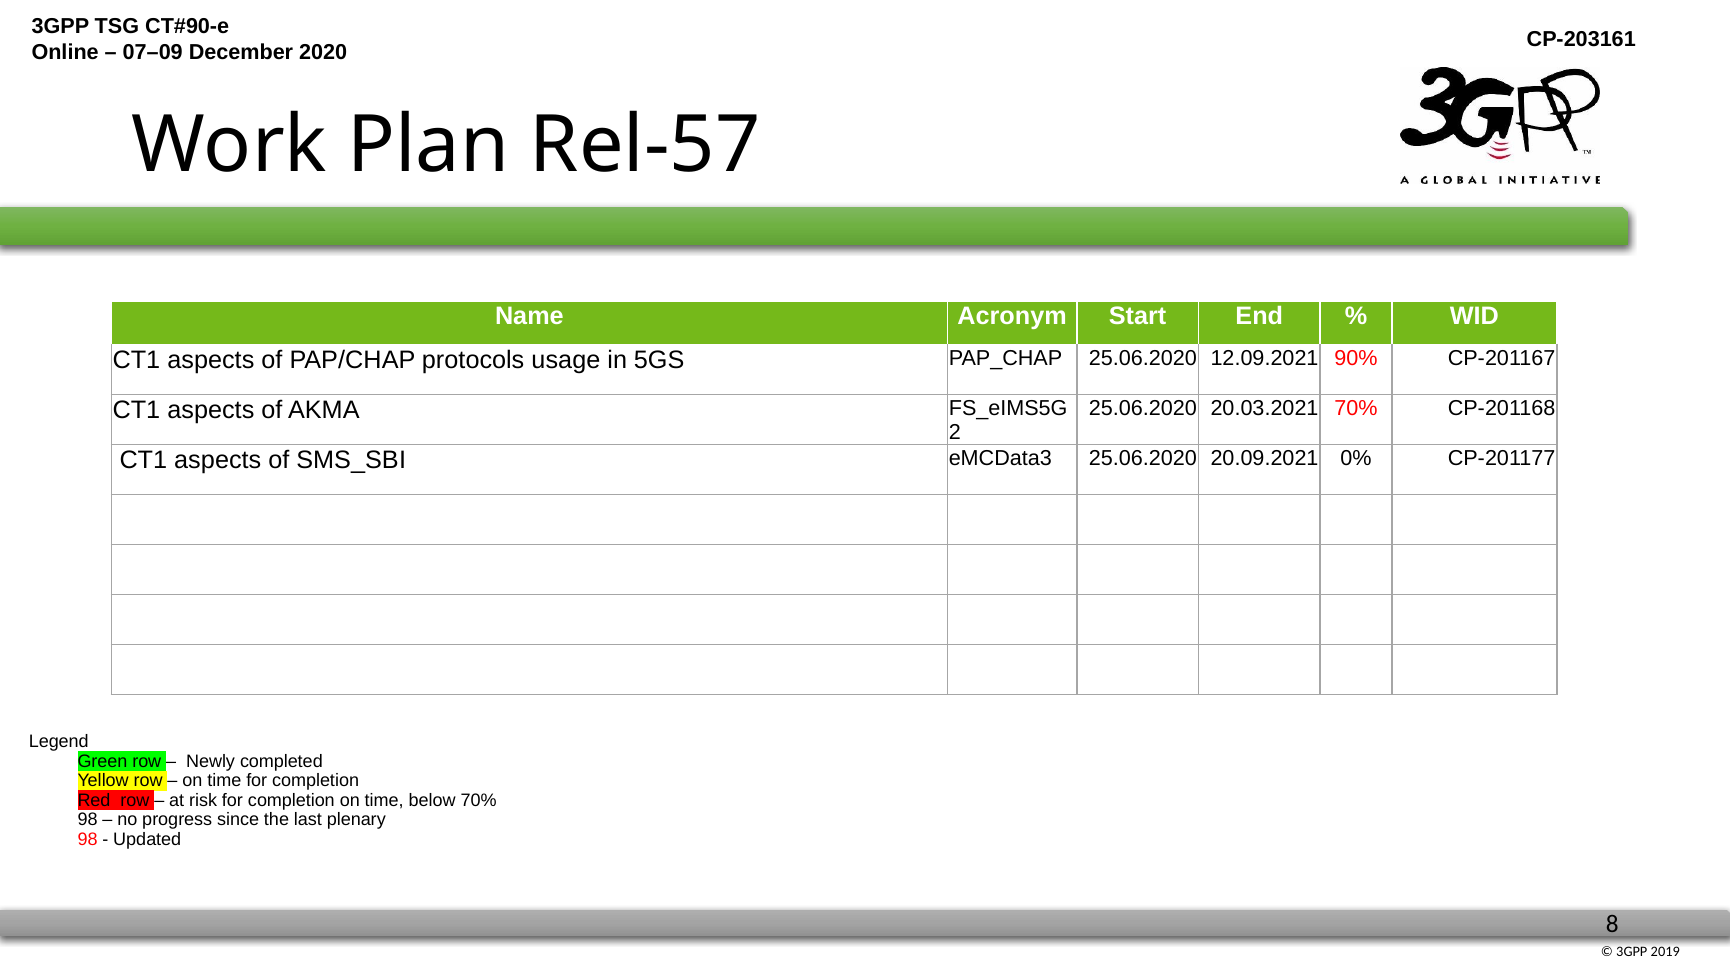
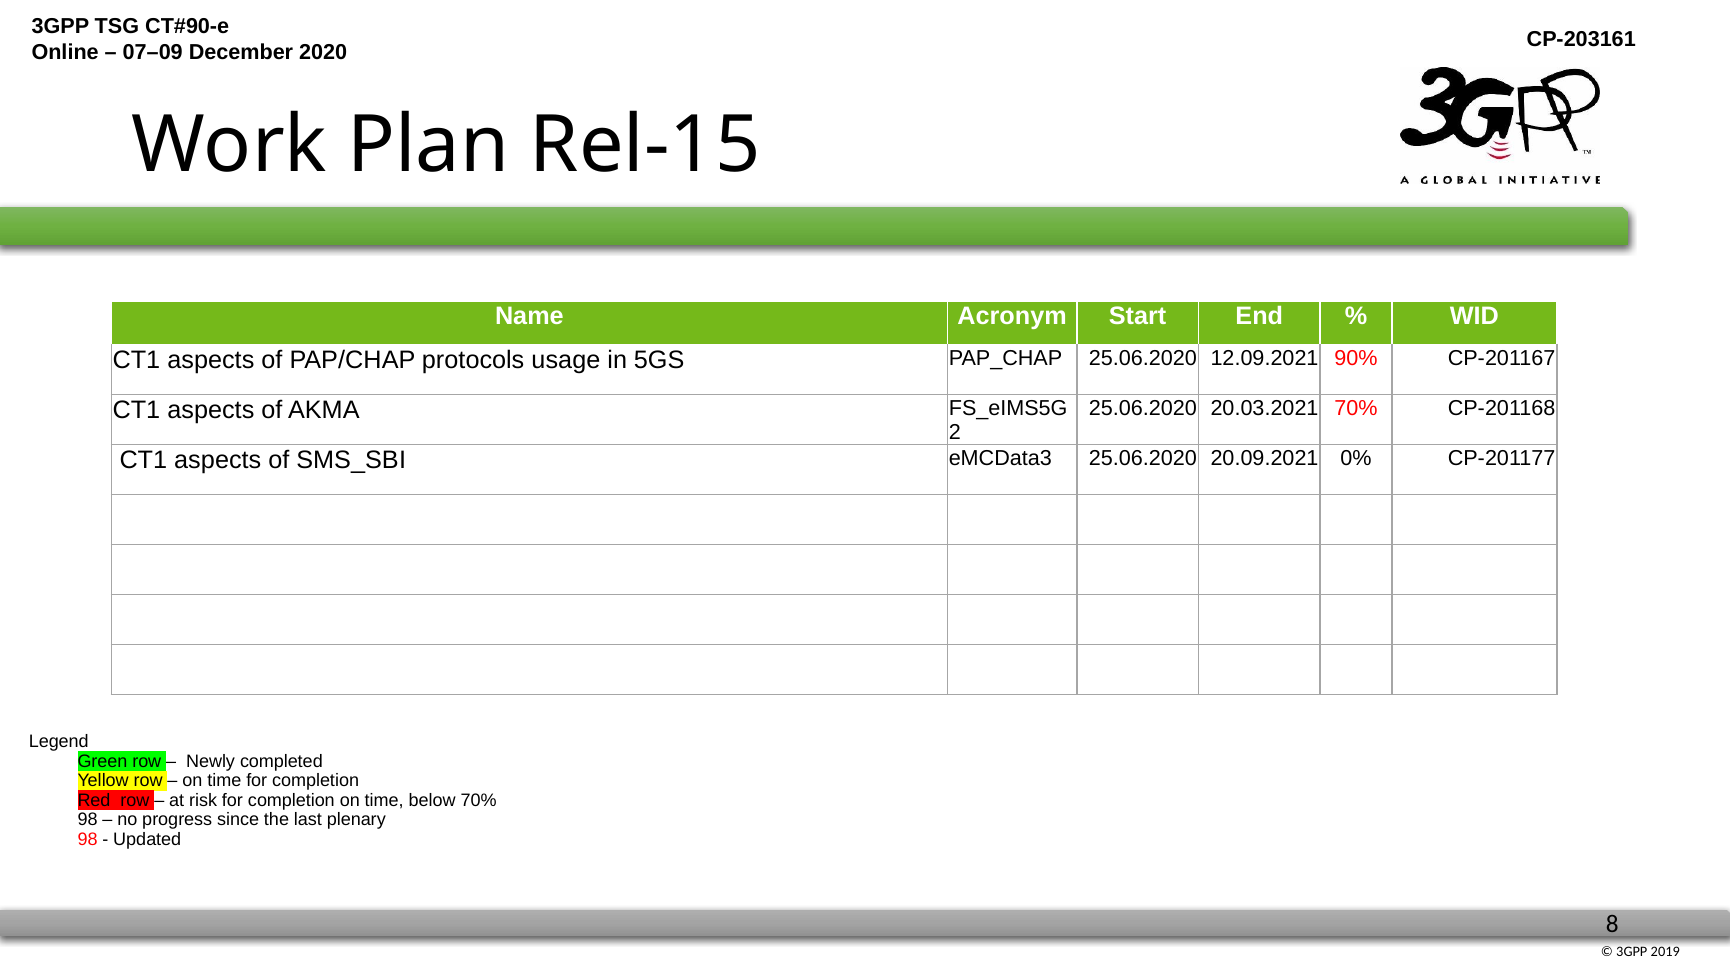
Rel-57: Rel-57 -> Rel-15
